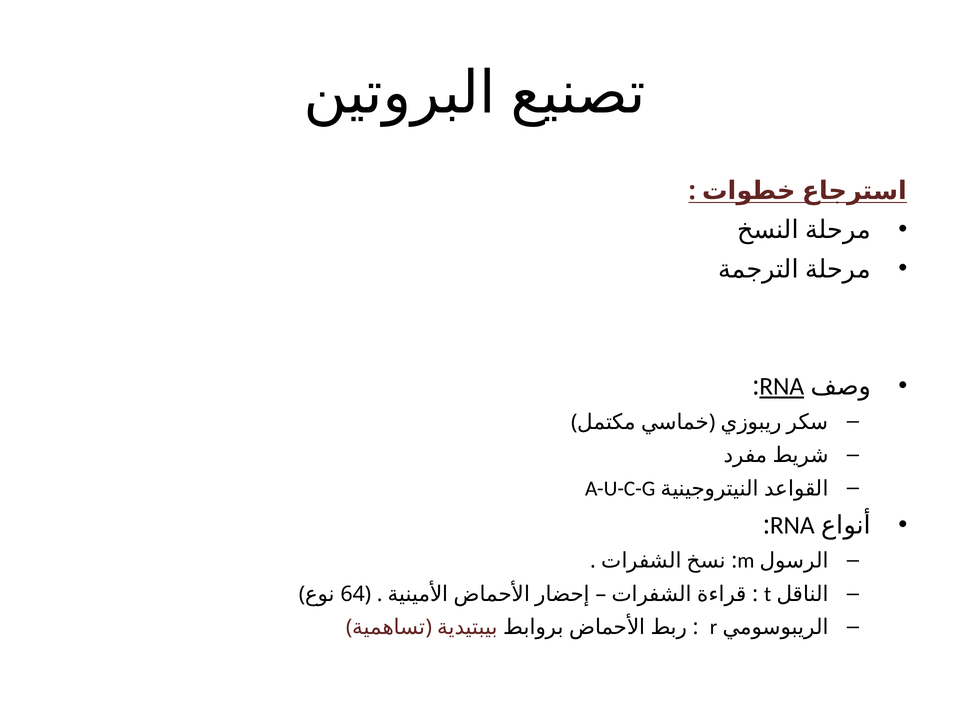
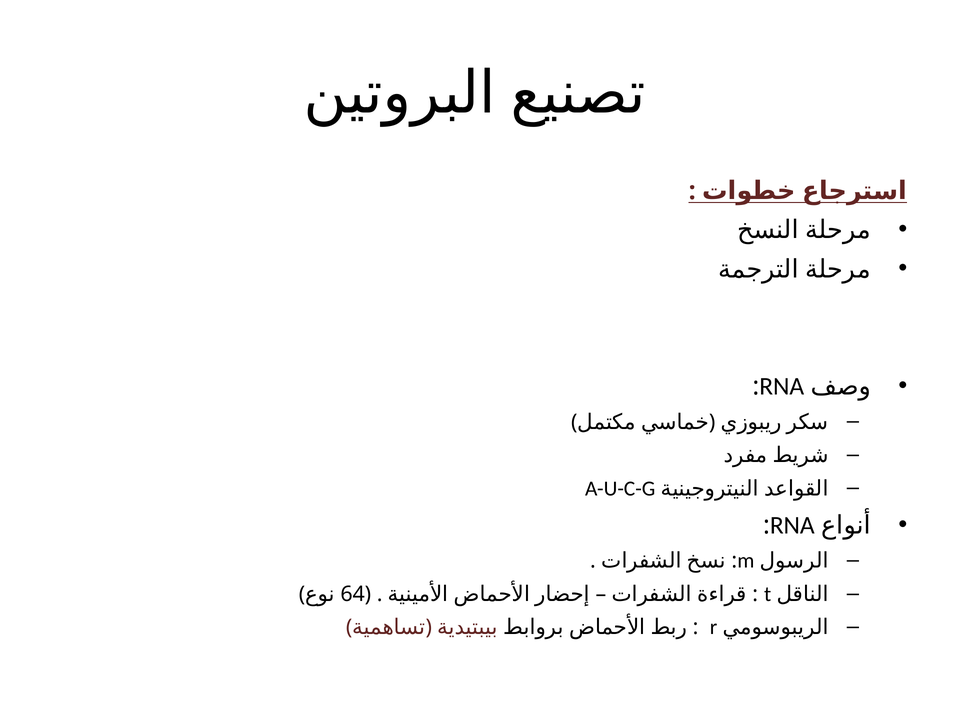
RNA at (782, 386) underline: present -> none
